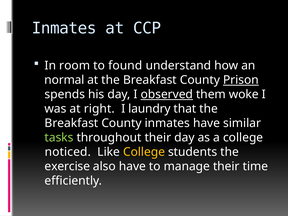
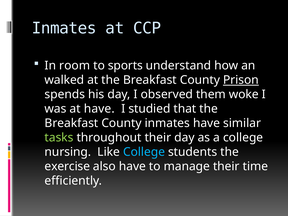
found: found -> sports
normal: normal -> walked
observed underline: present -> none
at right: right -> have
laundry: laundry -> studied
noticed: noticed -> nursing
College at (144, 152) colour: yellow -> light blue
